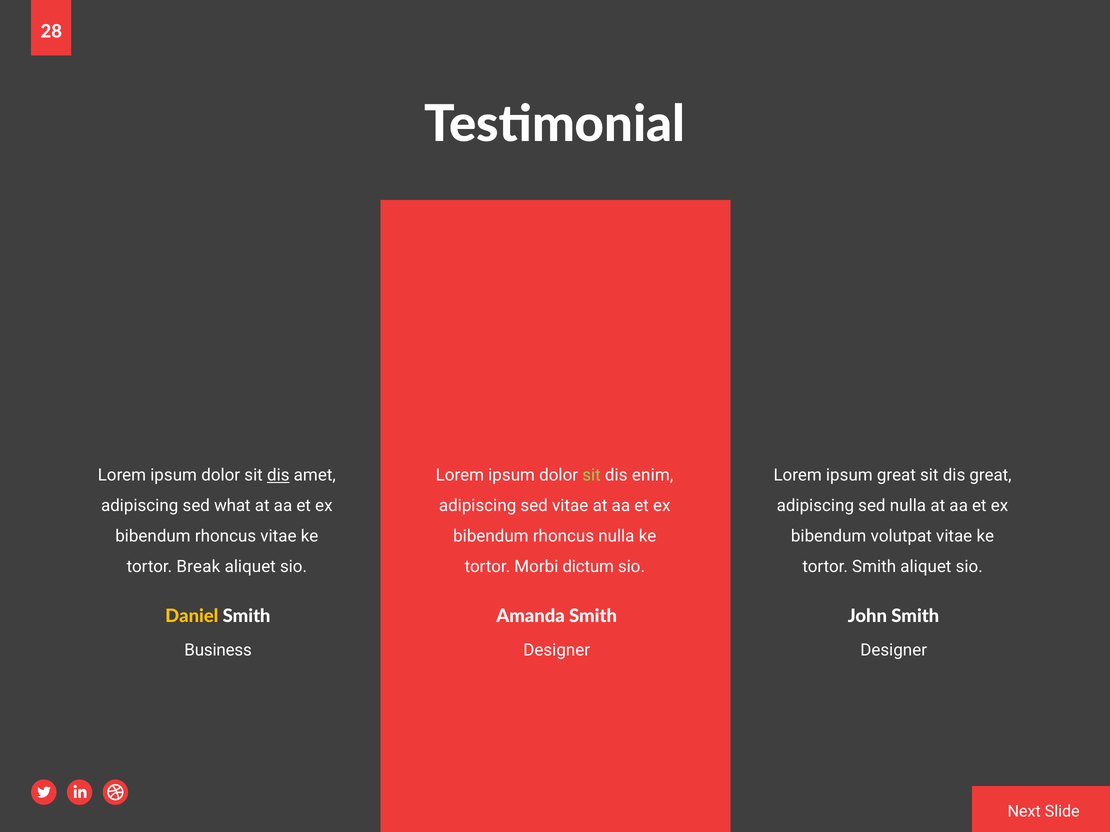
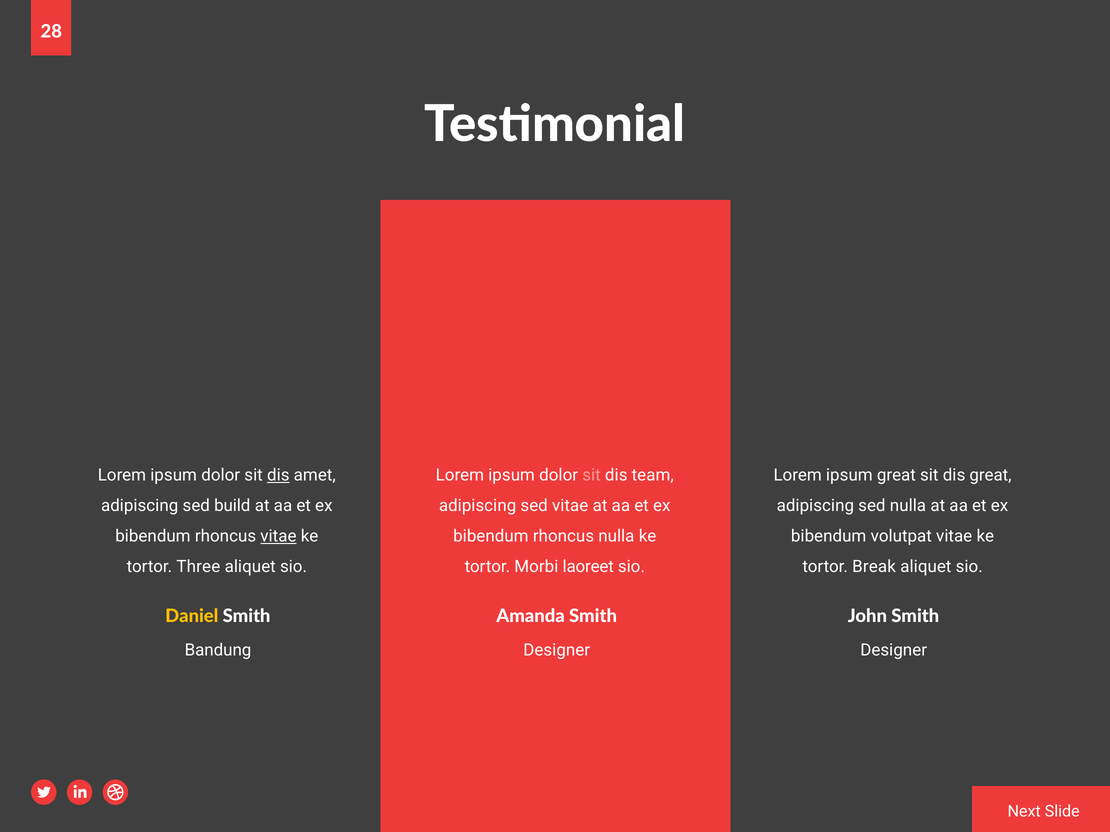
sit at (591, 475) colour: light green -> pink
enim: enim -> team
what: what -> build
vitae at (278, 536) underline: none -> present
Break: Break -> Three
dictum: dictum -> laoreet
tortor Smith: Smith -> Break
Business: Business -> Bandung
